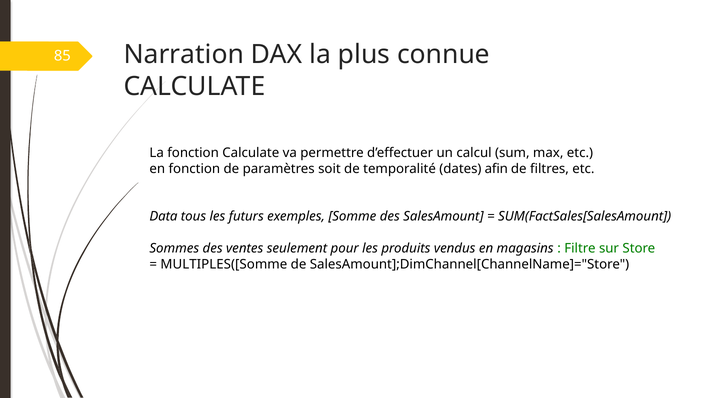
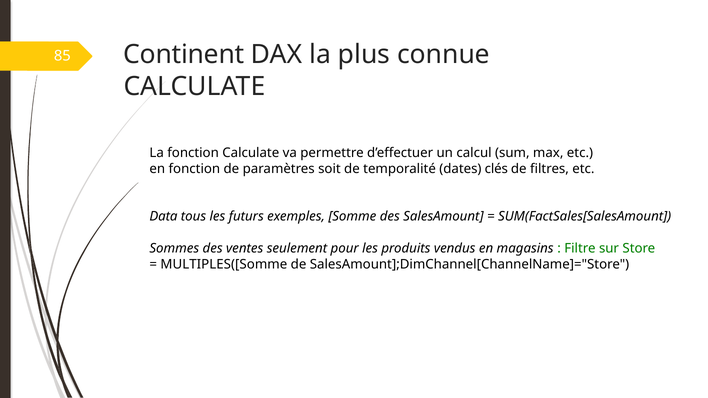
Narration: Narration -> Continent
afin: afin -> clés
